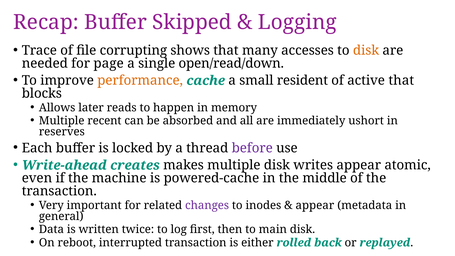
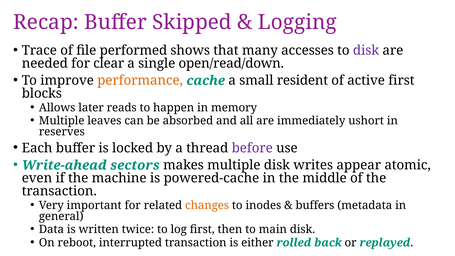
corrupting: corrupting -> performed
disk at (366, 50) colour: orange -> purple
page: page -> clear
active that: that -> first
recent: recent -> leaves
creates: creates -> sectors
changes colour: purple -> orange
appear at (315, 205): appear -> buffers
